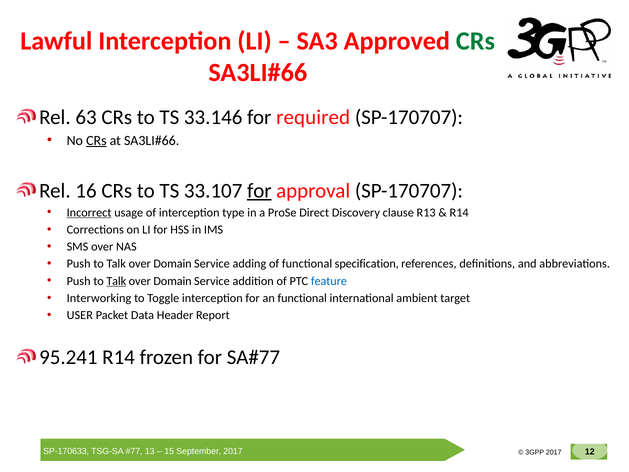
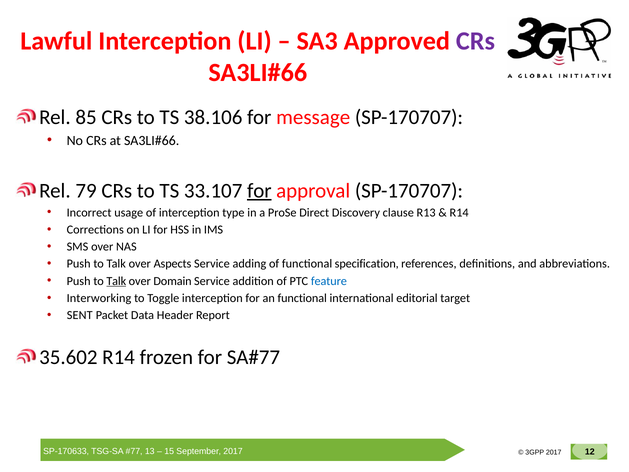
CRs at (475, 41) colour: green -> purple
63: 63 -> 85
33.146: 33.146 -> 38.106
required: required -> message
CRs at (96, 140) underline: present -> none
16: 16 -> 79
Incorrect underline: present -> none
Domain at (173, 264): Domain -> Aspects
ambient: ambient -> editorial
USER: USER -> SENT
95.241: 95.241 -> 35.602
